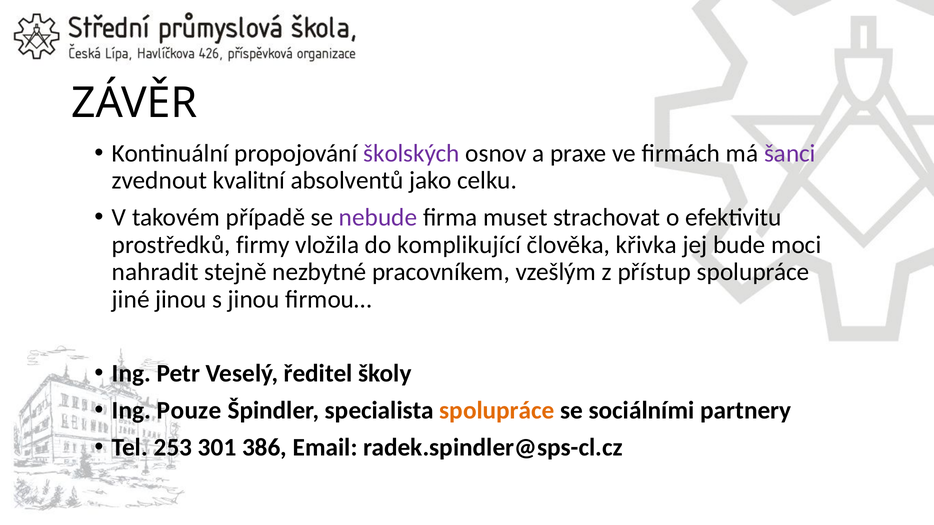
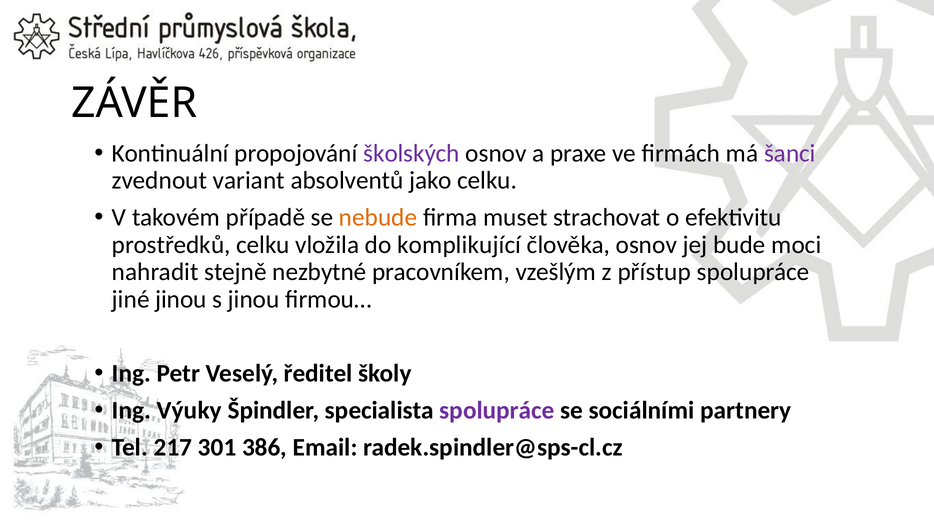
kvalitní: kvalitní -> variant
nebude colour: purple -> orange
prostředků firmy: firmy -> celku
člověka křivka: křivka -> osnov
Pouze: Pouze -> Výuky
spolupráce at (497, 411) colour: orange -> purple
253: 253 -> 217
